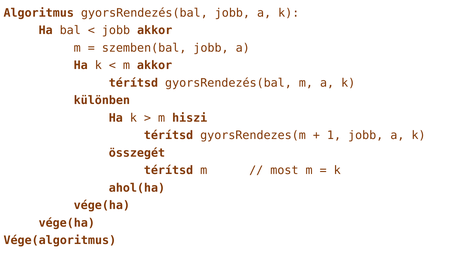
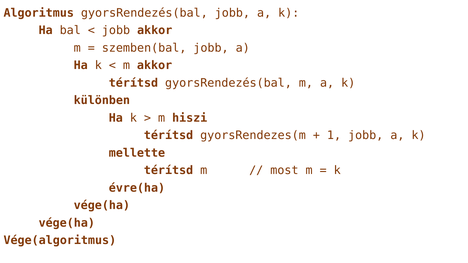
összegét: összegét -> mellette
ahol(ha: ahol(ha -> évre(ha
